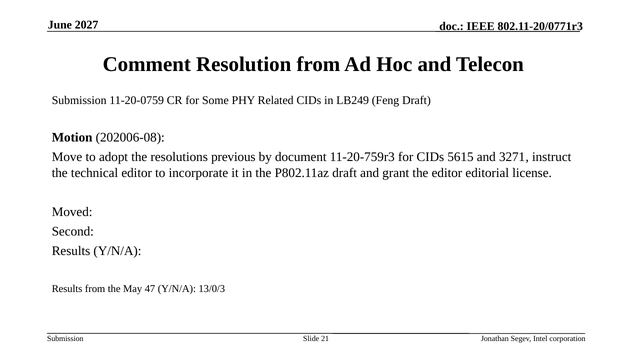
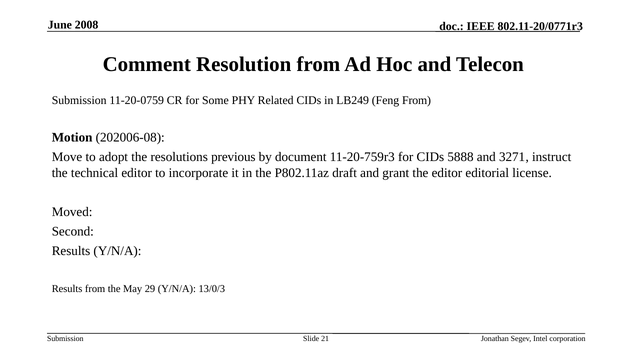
2027: 2027 -> 2008
Feng Draft: Draft -> From
5615: 5615 -> 5888
47: 47 -> 29
